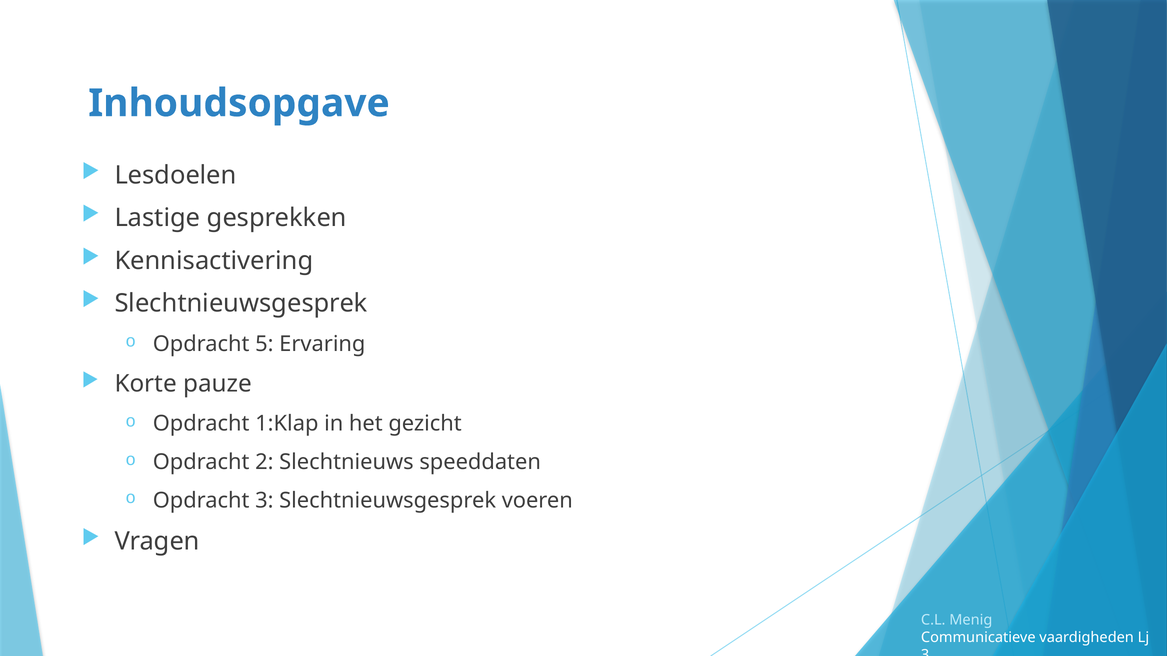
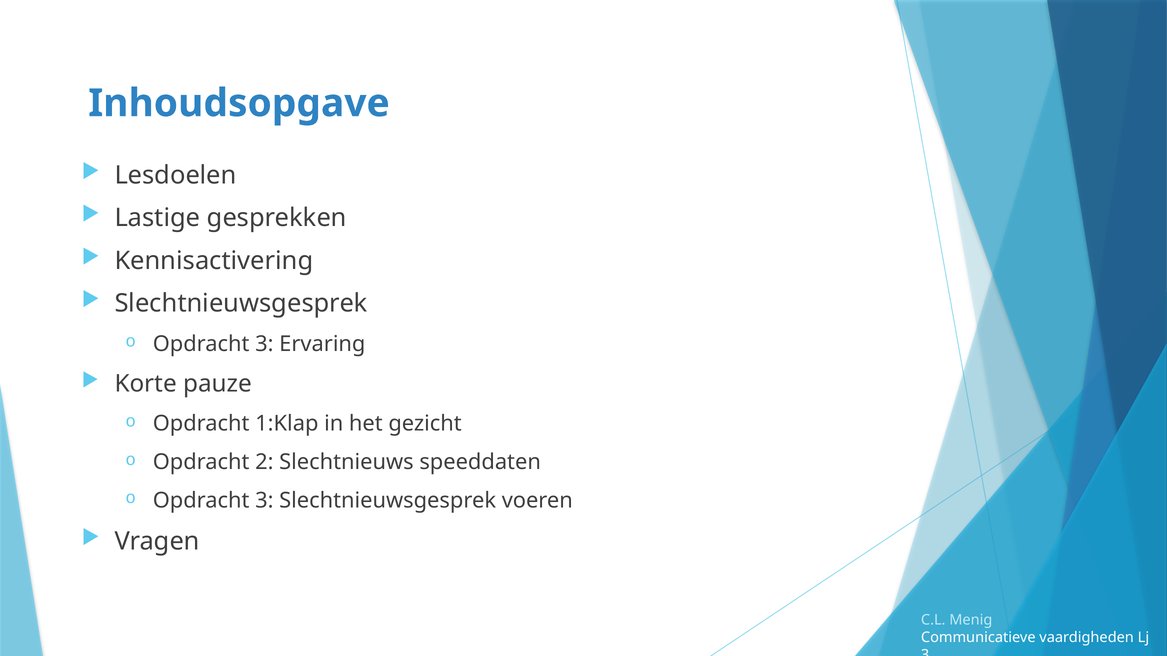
5 at (264, 344): 5 -> 3
